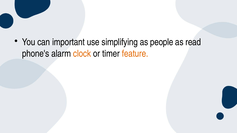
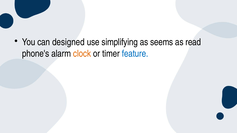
important: important -> designed
people: people -> seems
feature colour: orange -> blue
